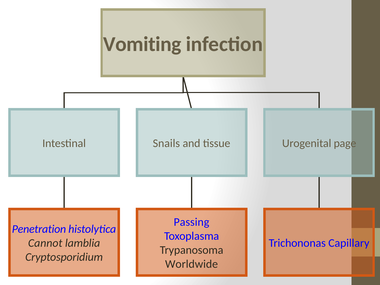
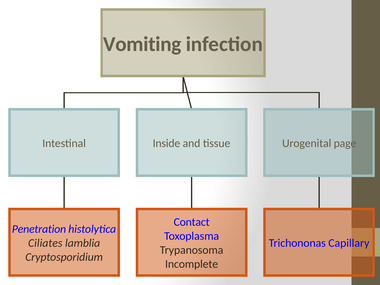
Snails: Snails -> Inside
Passing: Passing -> Contact
Cannot: Cannot -> Ciliates
Worldwide: Worldwide -> Incomplete
